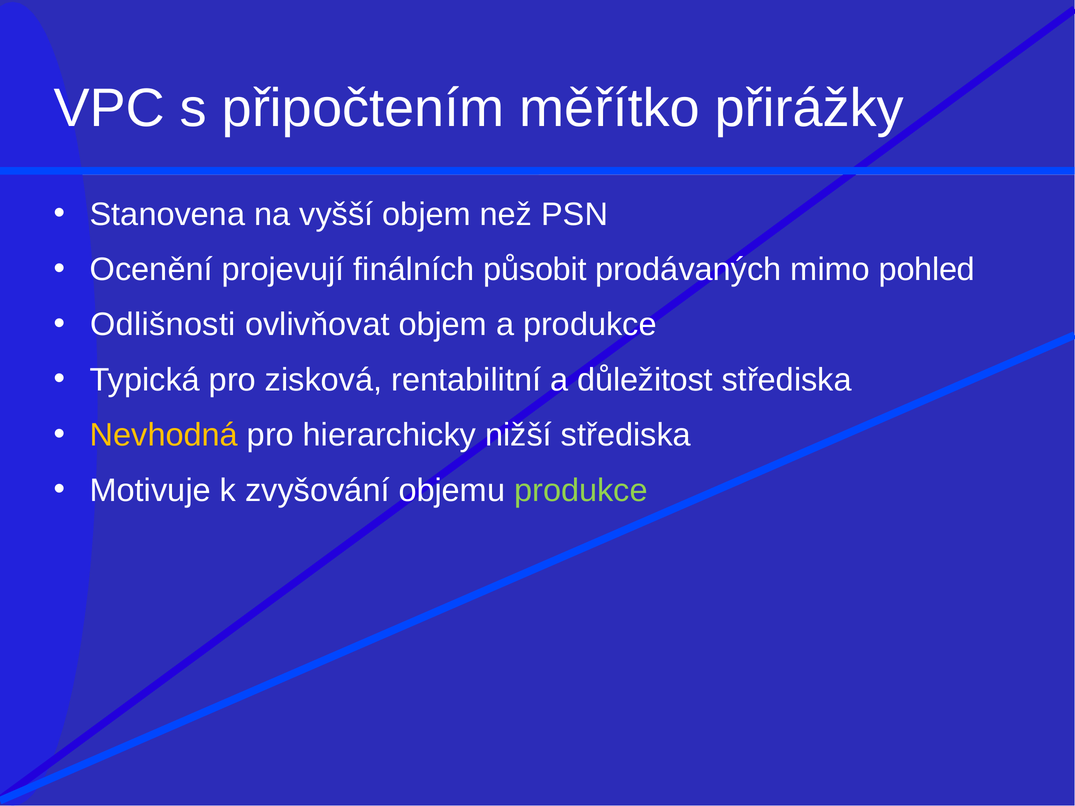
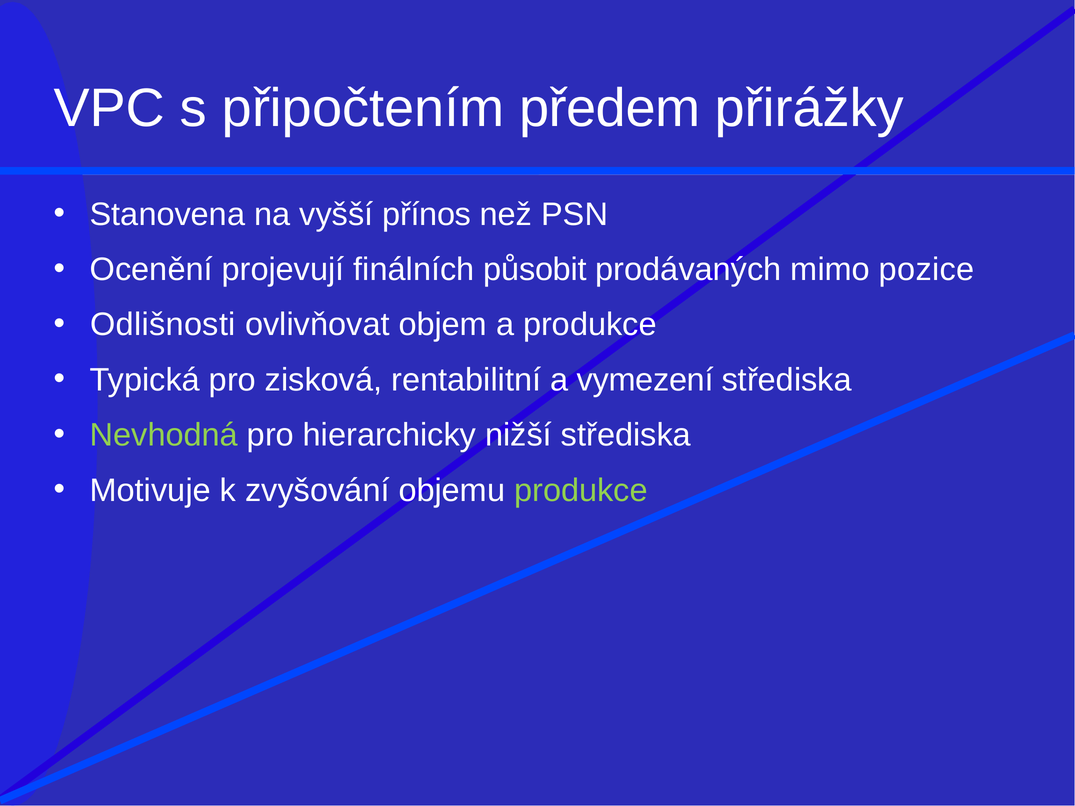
měřítko: měřítko -> předem
vyšší objem: objem -> přínos
pohled: pohled -> pozice
důležitost: důležitost -> vymezení
Nevhodná colour: yellow -> light green
